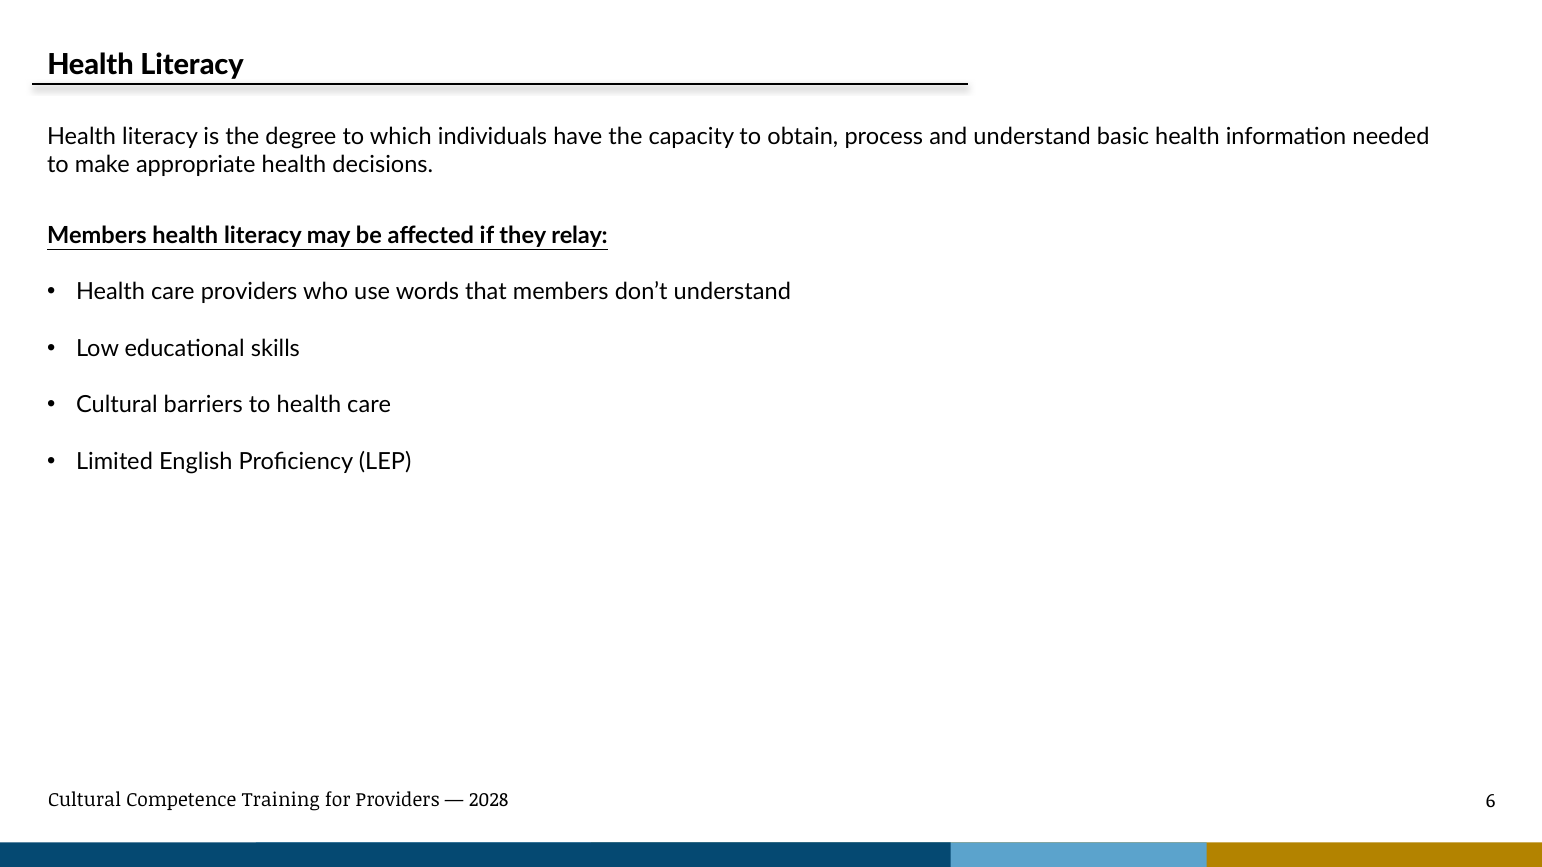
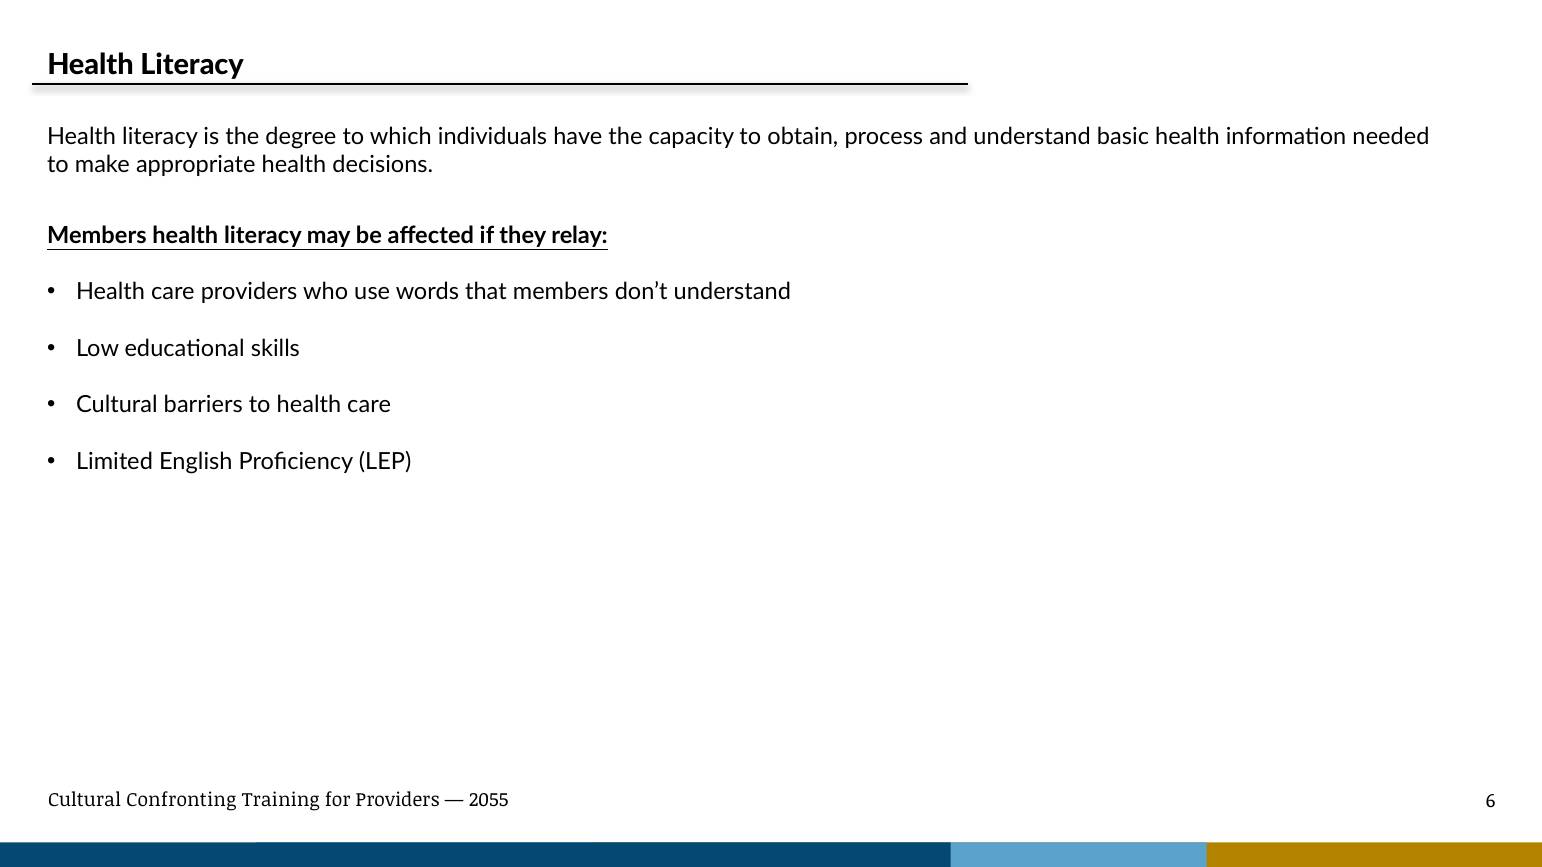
Competence: Competence -> Confronting
2028: 2028 -> 2055
